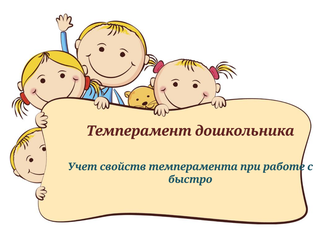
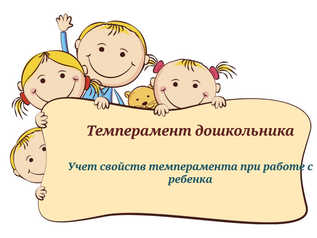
быстро: быстро -> ребенка
